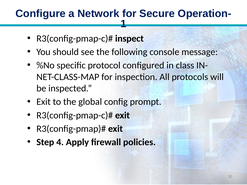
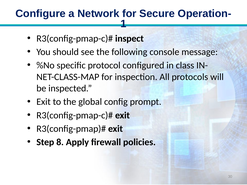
4: 4 -> 8
